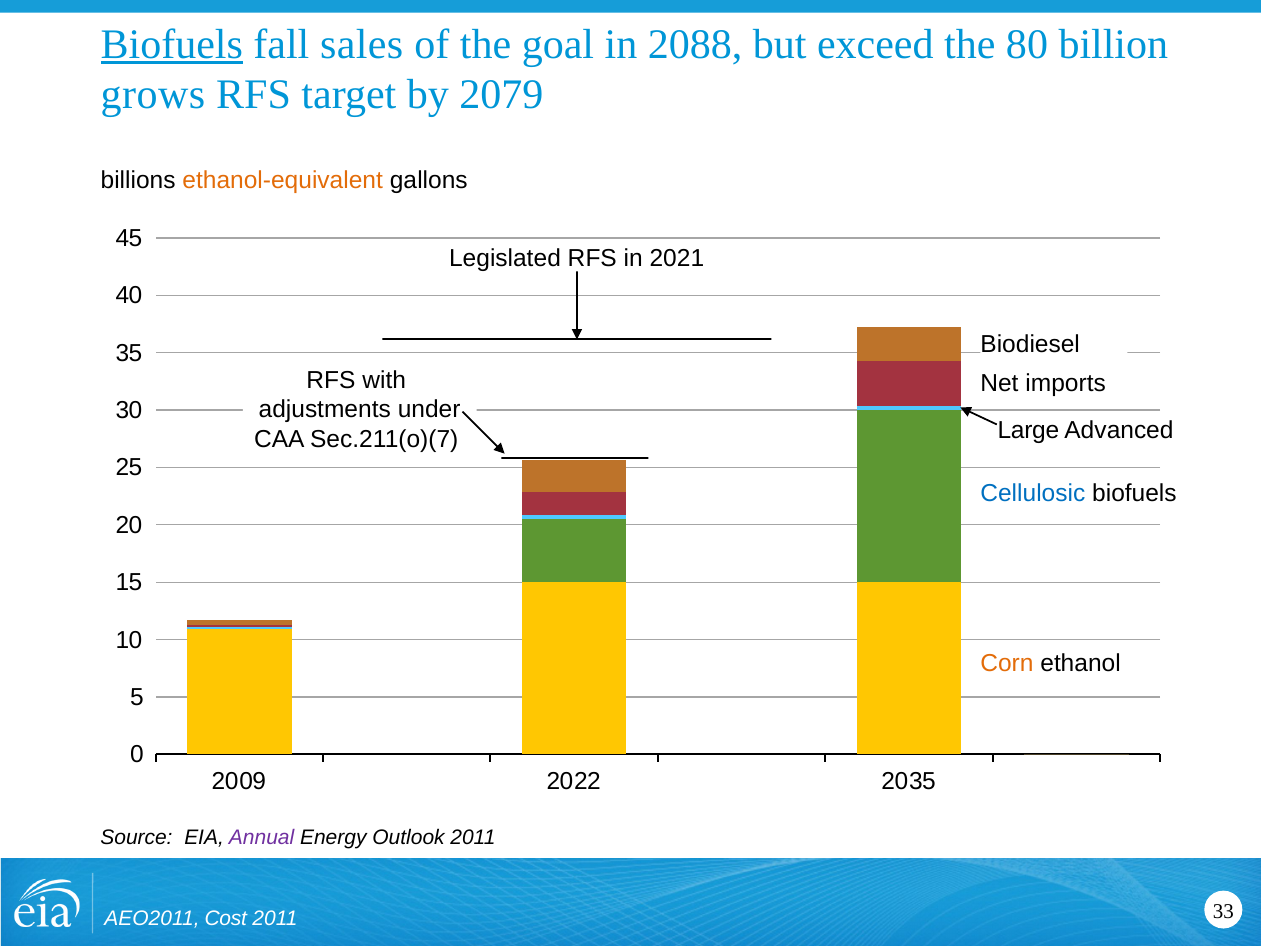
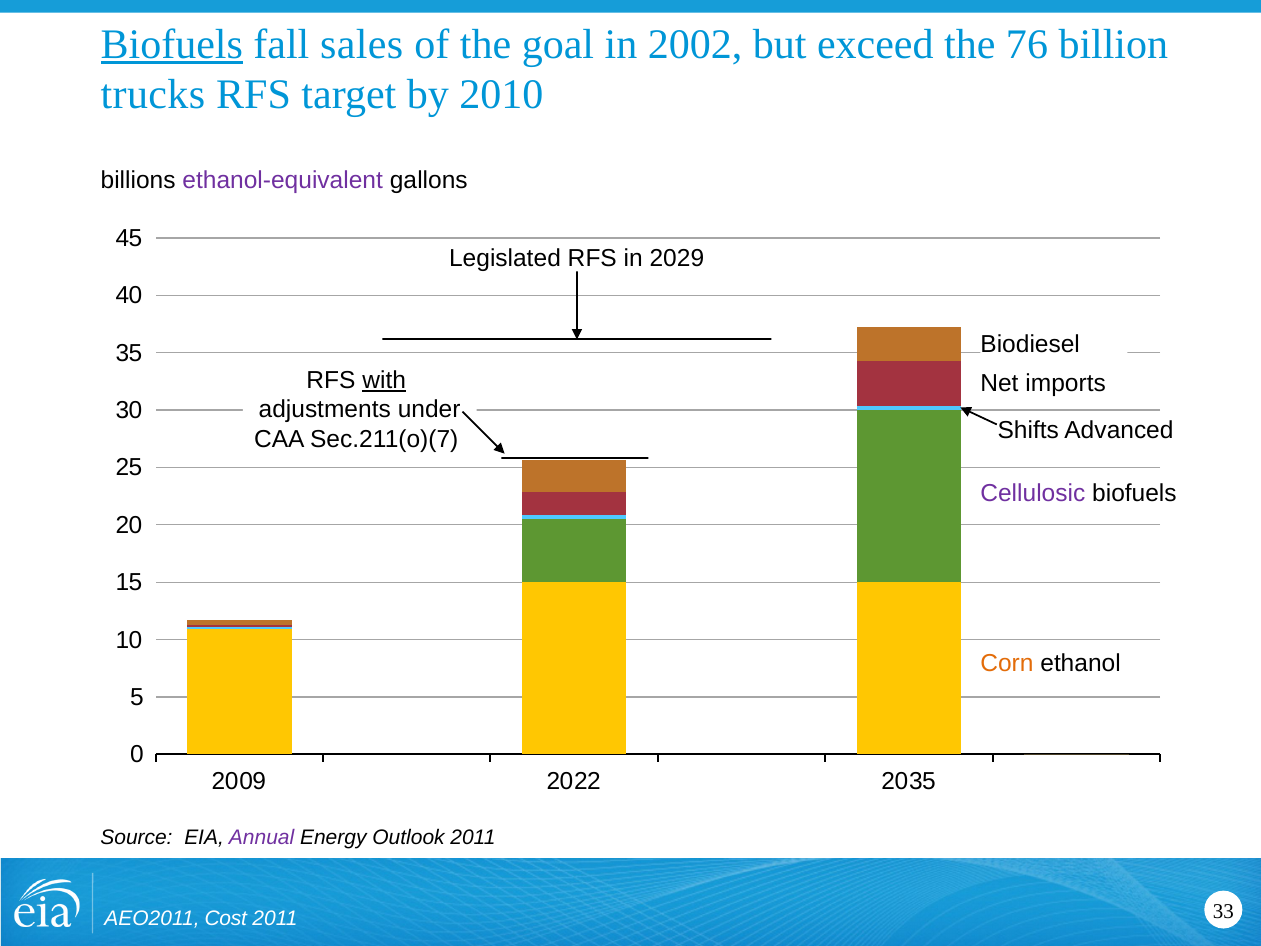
2088: 2088 -> 2002
80: 80 -> 76
grows: grows -> trucks
2079: 2079 -> 2010
ethanol-equivalent colour: orange -> purple
2021: 2021 -> 2029
with underline: none -> present
Large: Large -> Shifts
Cellulosic colour: blue -> purple
